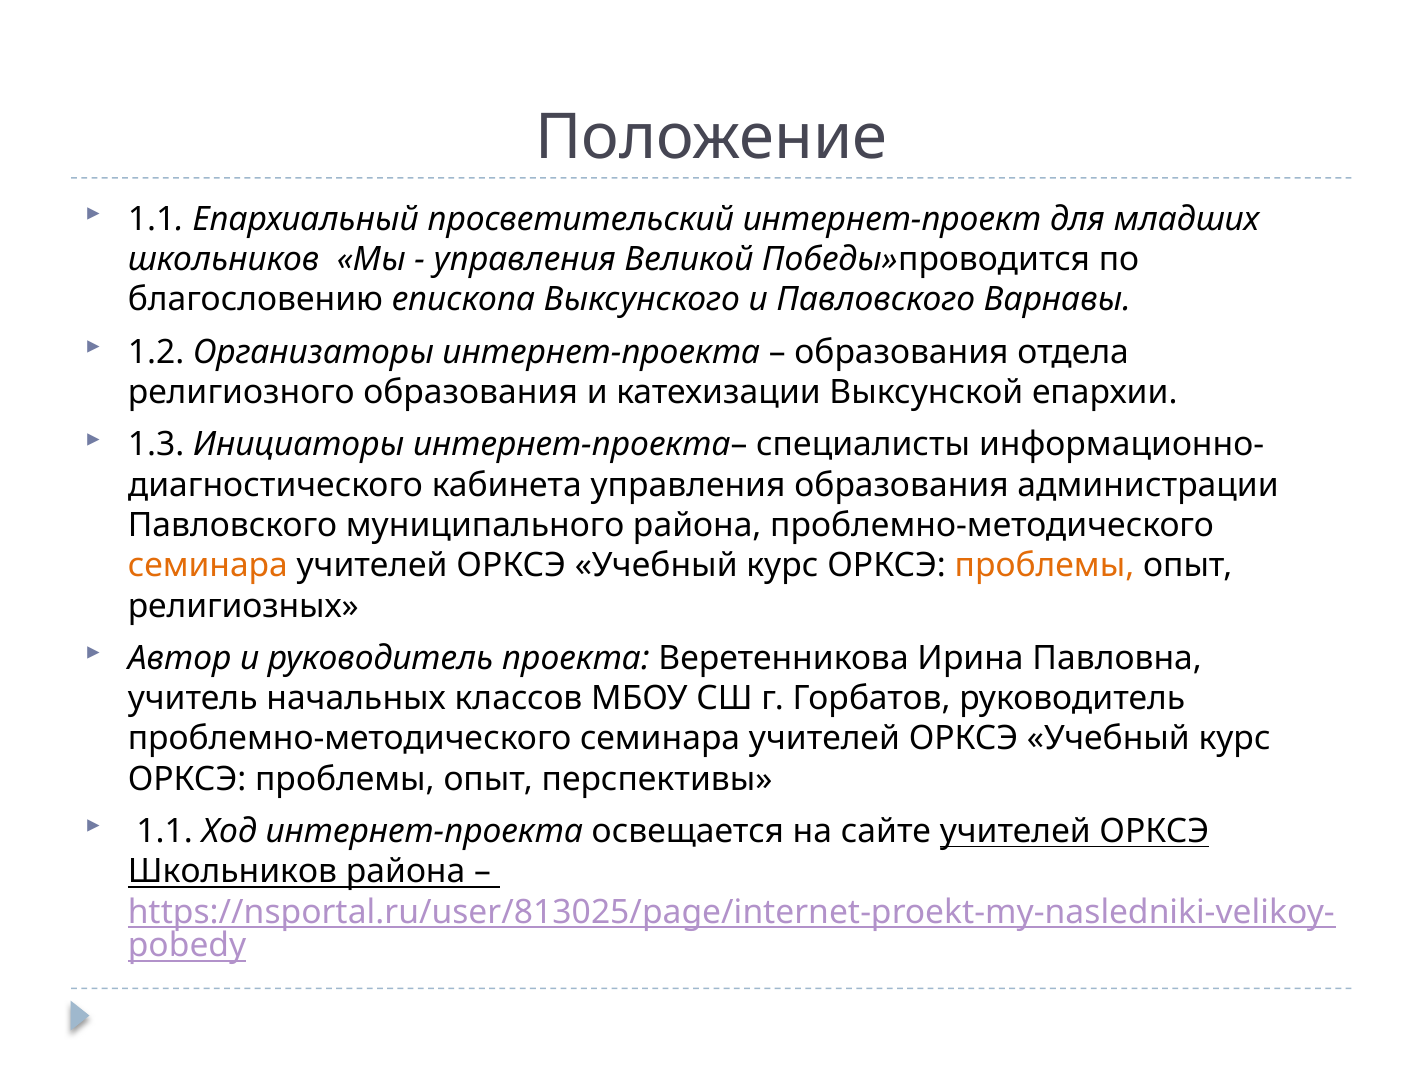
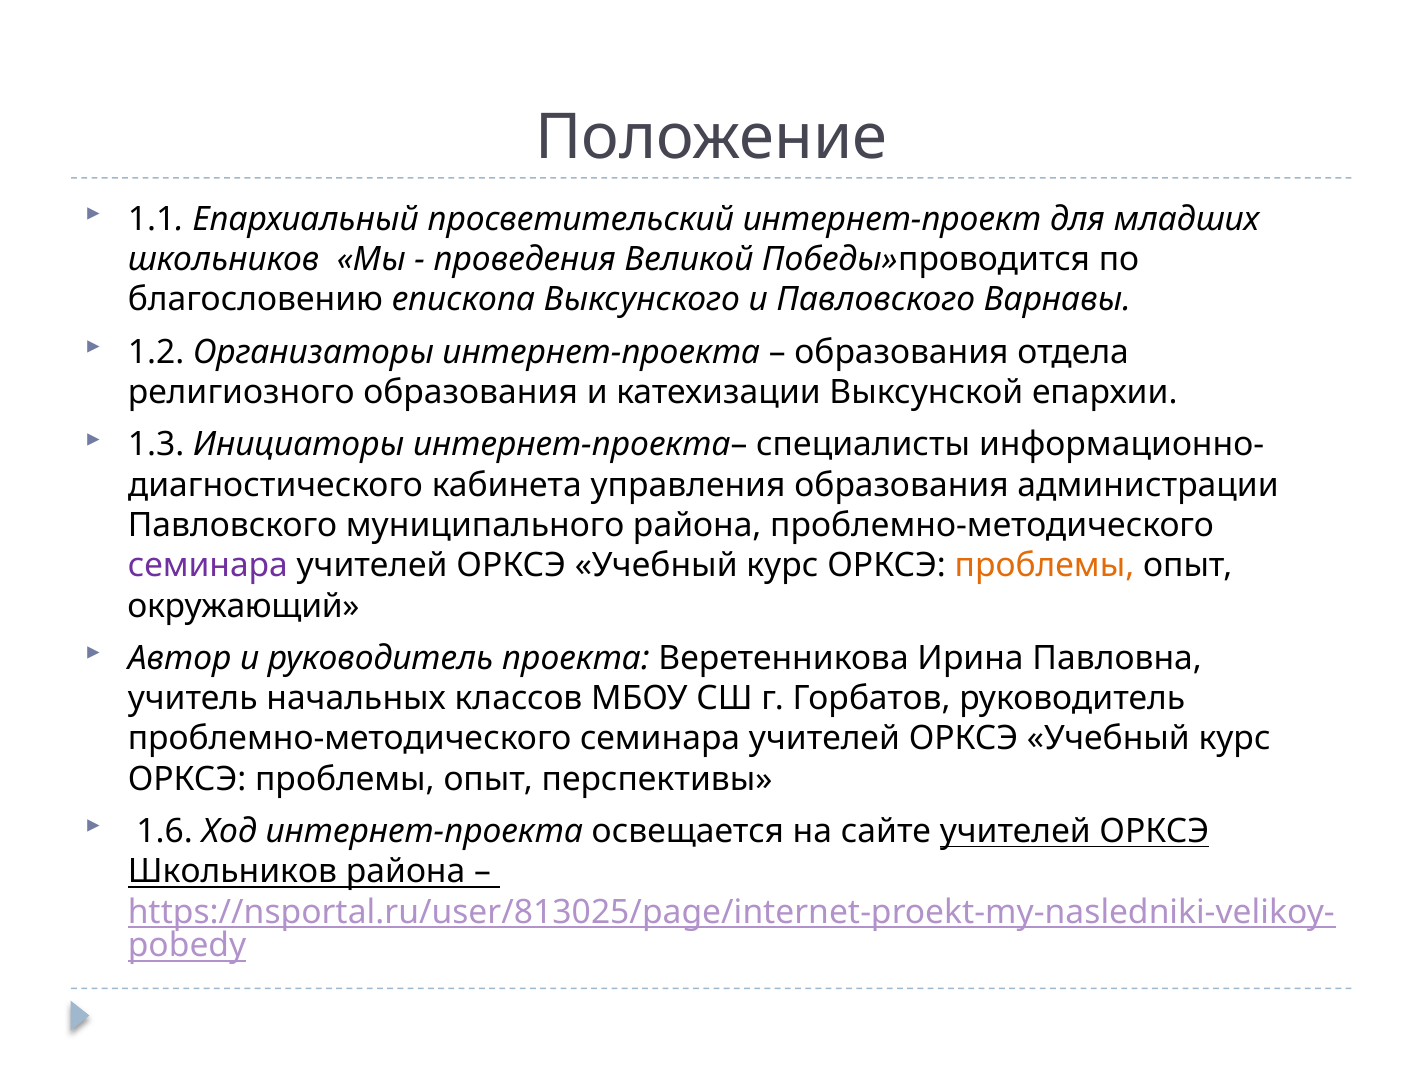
управления at (525, 260): управления -> проведения
семинара at (208, 566) colour: orange -> purple
религиозных: религиозных -> окружающий
1.1 at (165, 832): 1.1 -> 1.6
